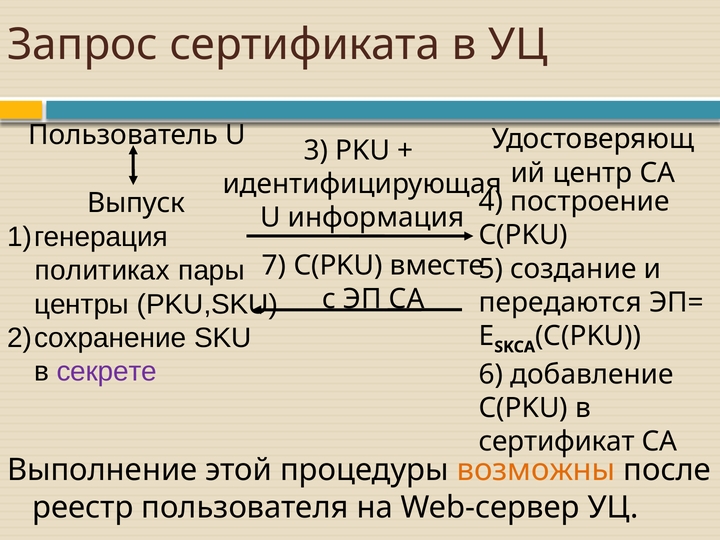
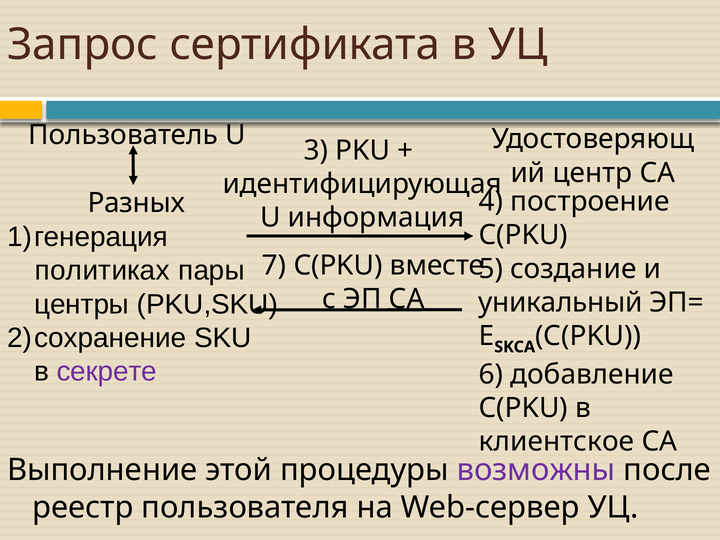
Выпуск: Выпуск -> Разных
передаются: передаются -> уникальный
сертификат: сертификат -> клиентское
возможны colour: orange -> purple
